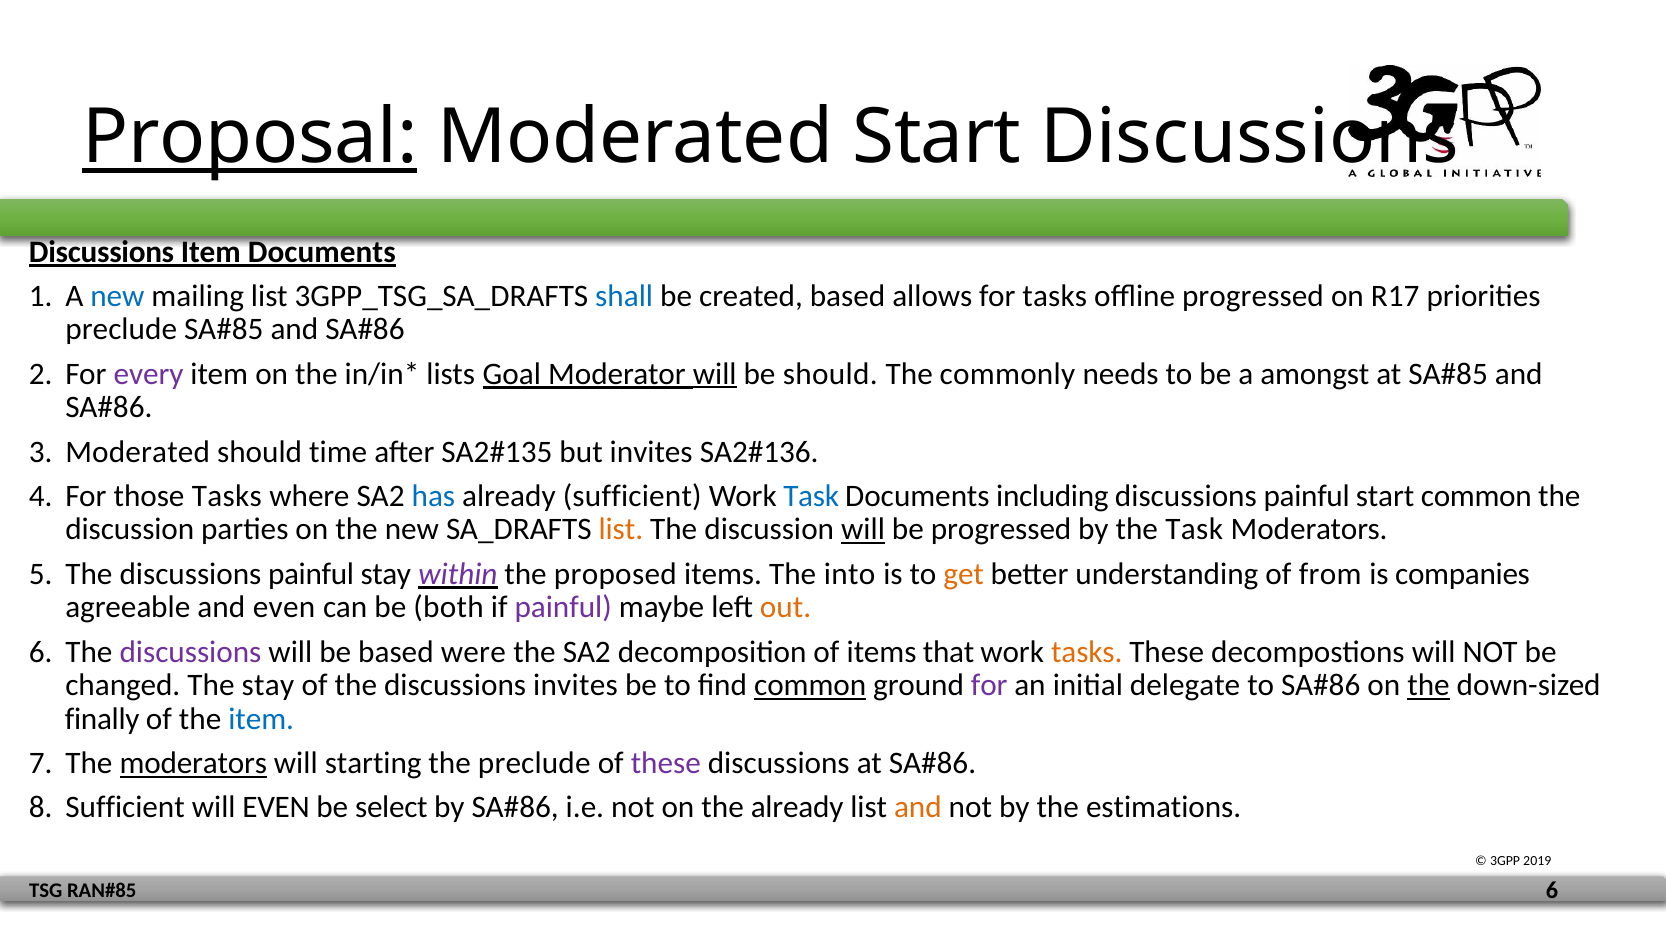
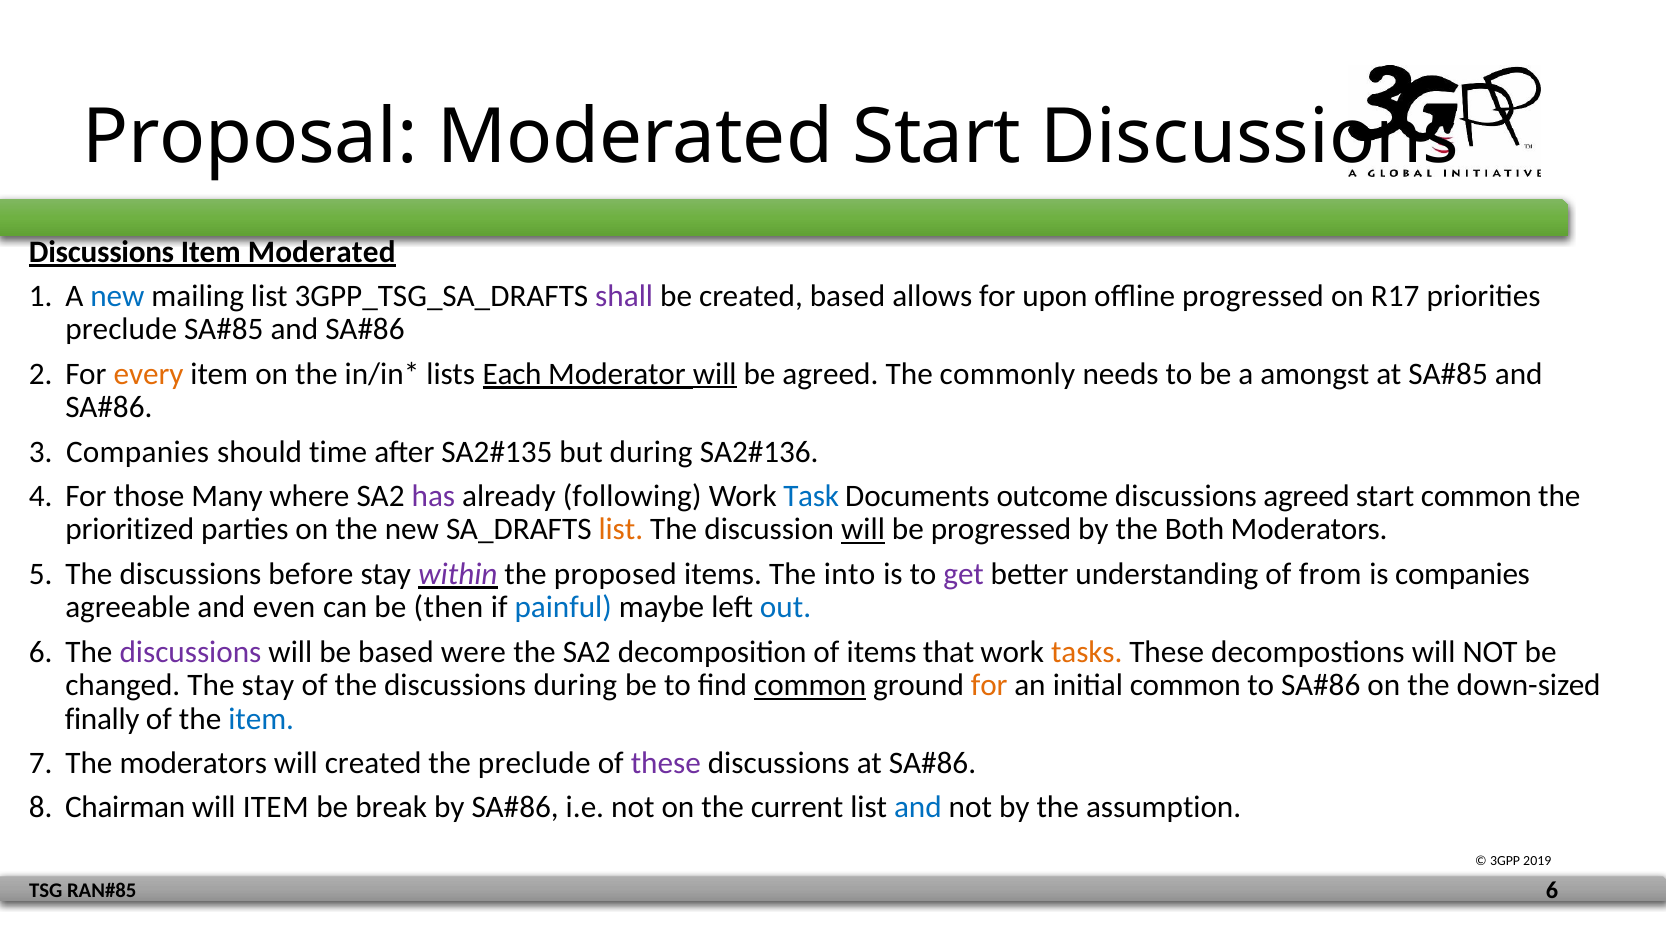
Proposal underline: present -> none
Item Documents: Documents -> Moderated
shall colour: blue -> purple
for tasks: tasks -> upon
every colour: purple -> orange
Goal: Goal -> Each
be should: should -> agreed
Moderated at (138, 452): Moderated -> Companies
but invites: invites -> during
those Tasks: Tasks -> Many
has colour: blue -> purple
already sufficient: sufficient -> following
including: including -> outcome
painful at (1307, 496): painful -> agreed
discussion at (130, 530): discussion -> prioritized
the Task: Task -> Both
The discussions painful: painful -> before
get colour: orange -> purple
both: both -> then
painful at (563, 608) colour: purple -> blue
out colour: orange -> blue
discussions invites: invites -> during
for at (989, 686) colour: purple -> orange
initial delegate: delegate -> common
the at (1429, 686) underline: present -> none
moderators at (193, 763) underline: present -> none
will starting: starting -> created
Sufficient at (125, 808): Sufficient -> Chairman
will EVEN: EVEN -> ITEM
select: select -> break
the already: already -> current
and at (918, 808) colour: orange -> blue
estimations: estimations -> assumption
